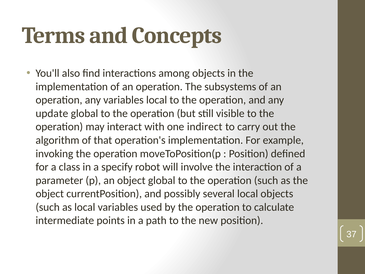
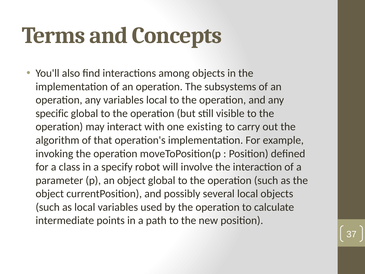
update: update -> specific
indirect: indirect -> existing
